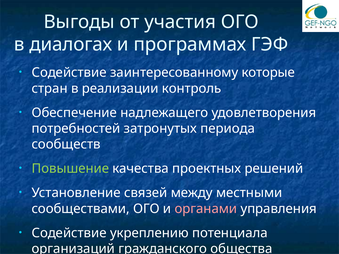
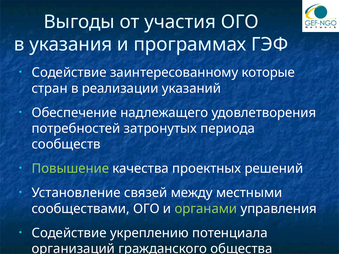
диалогах: диалогах -> указания
контроль: контроль -> указаний
органами colour: pink -> light green
